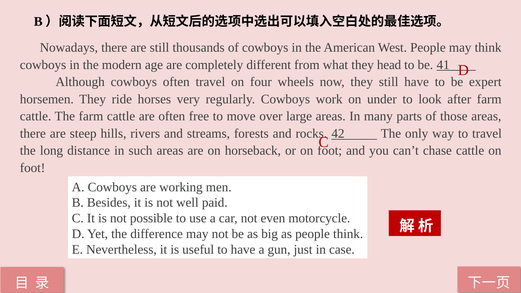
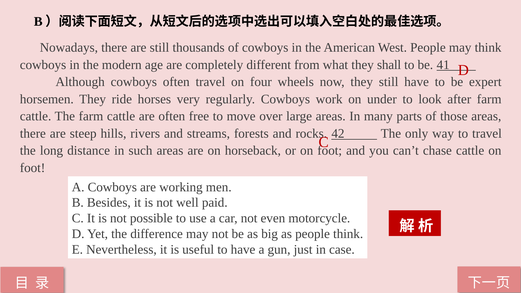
head: head -> shall
